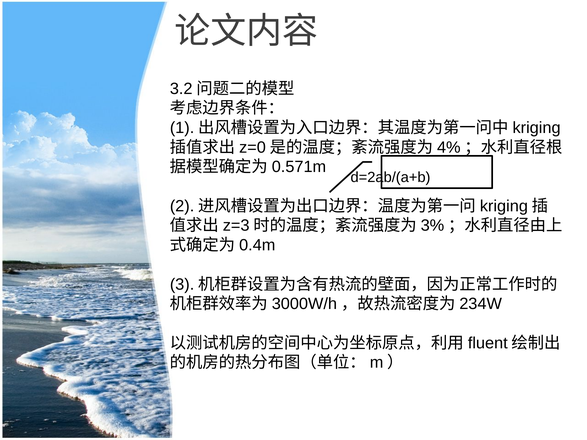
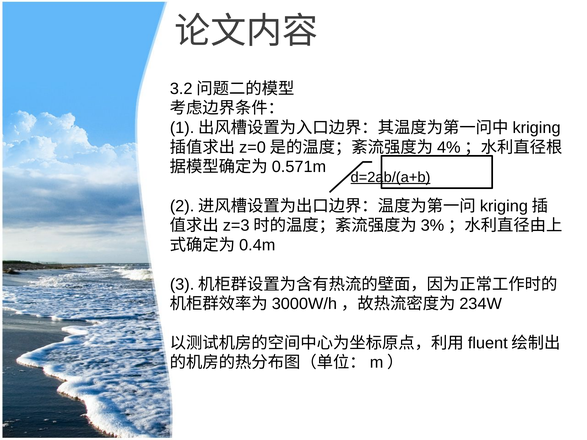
d=2ab/(a+b underline: none -> present
